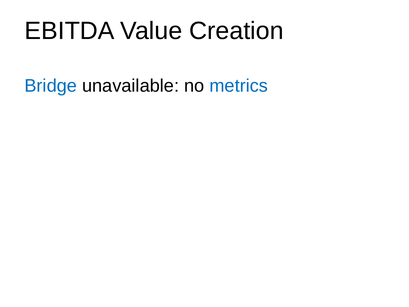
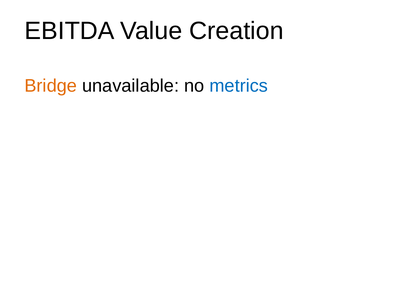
Bridge colour: blue -> orange
